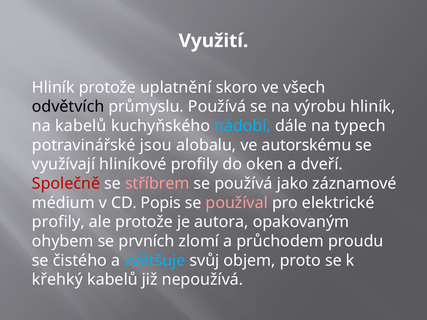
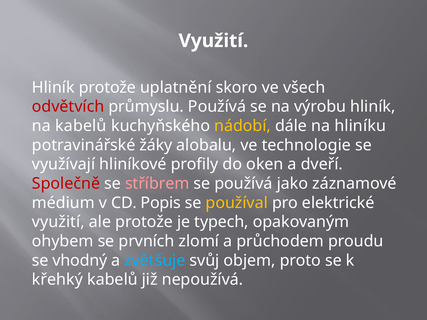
odvětvích colour: black -> red
nádobí colour: light blue -> yellow
typech: typech -> hliníku
jsou: jsou -> žáky
autorskému: autorskému -> technologie
používal colour: pink -> yellow
profily at (58, 222): profily -> využití
autora: autora -> typech
čistého: čistého -> vhodný
